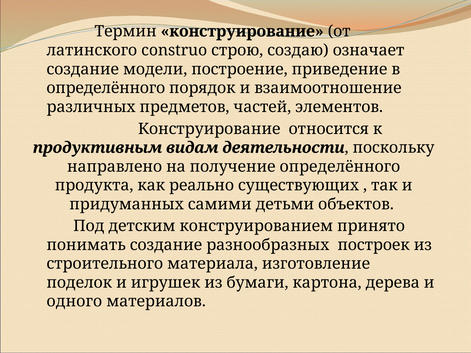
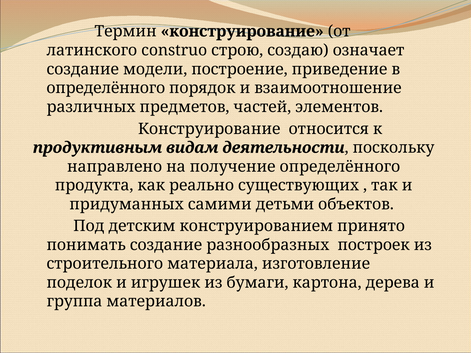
одного: одного -> группа
